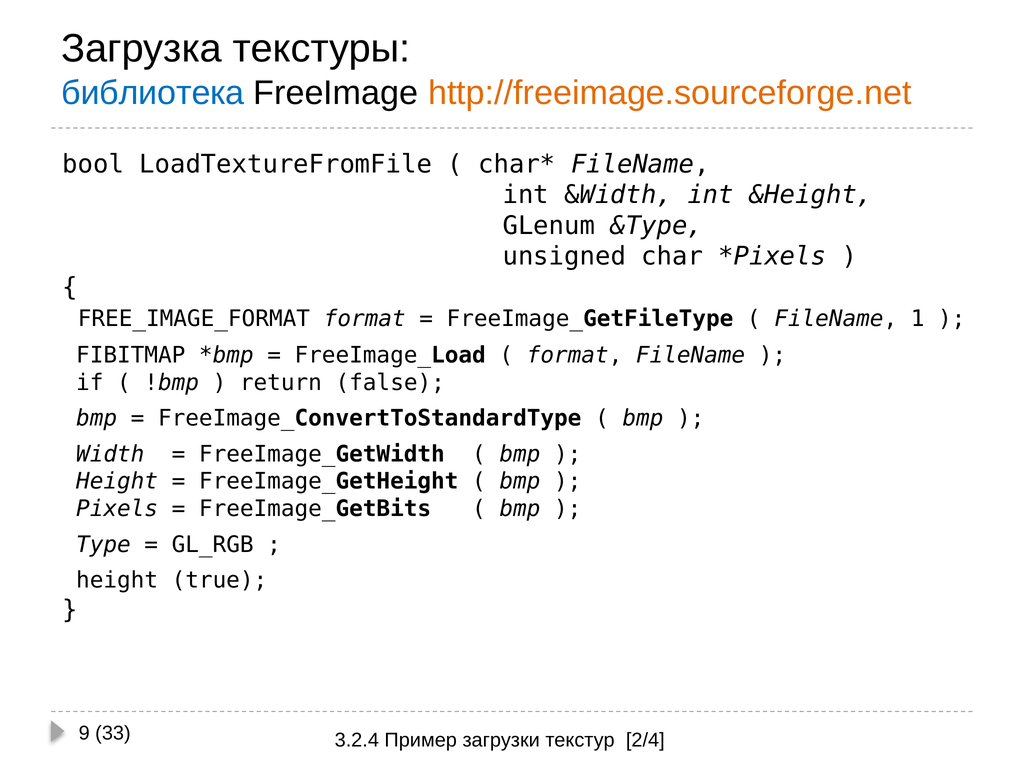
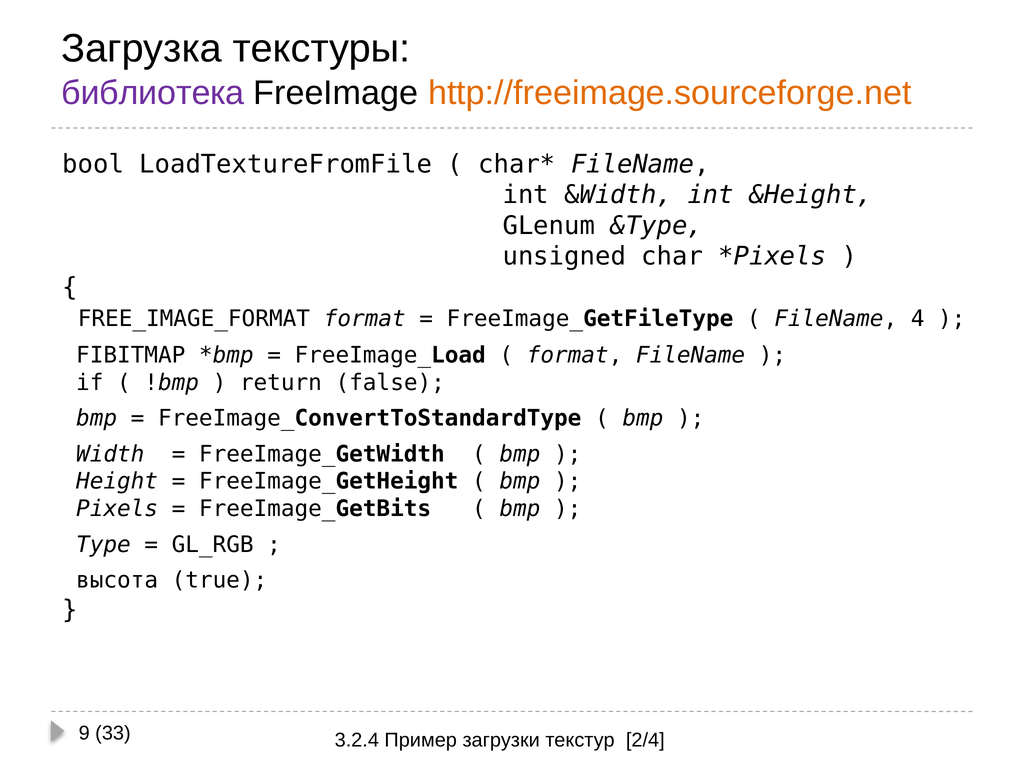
библиотека colour: blue -> purple
1: 1 -> 4
height at (117, 580): height -> высота
